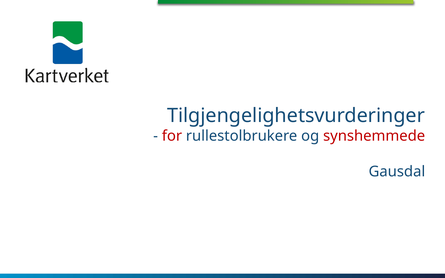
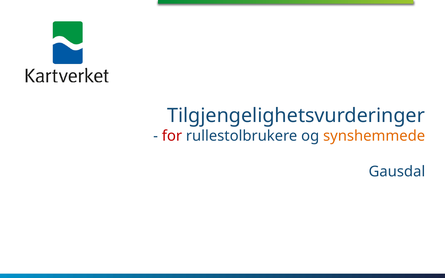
synshemmede colour: red -> orange
